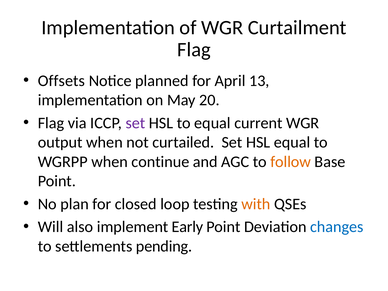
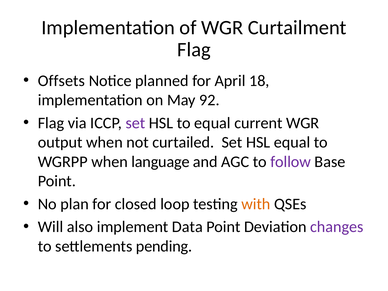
13: 13 -> 18
20: 20 -> 92
continue: continue -> language
follow colour: orange -> purple
Early: Early -> Data
changes colour: blue -> purple
